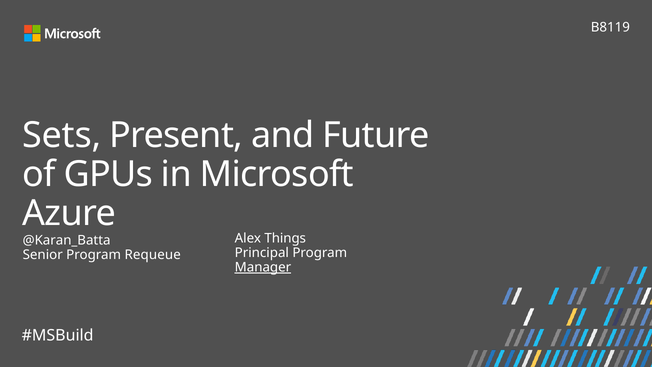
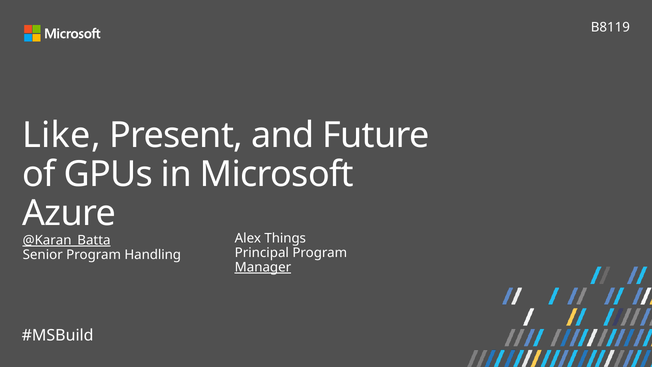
Sets: Sets -> Like
@Karan_Batta underline: none -> present
Requeue: Requeue -> Handling
